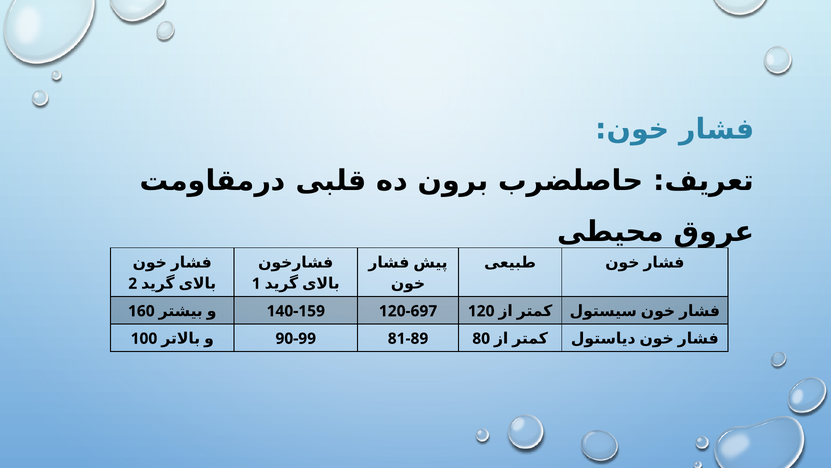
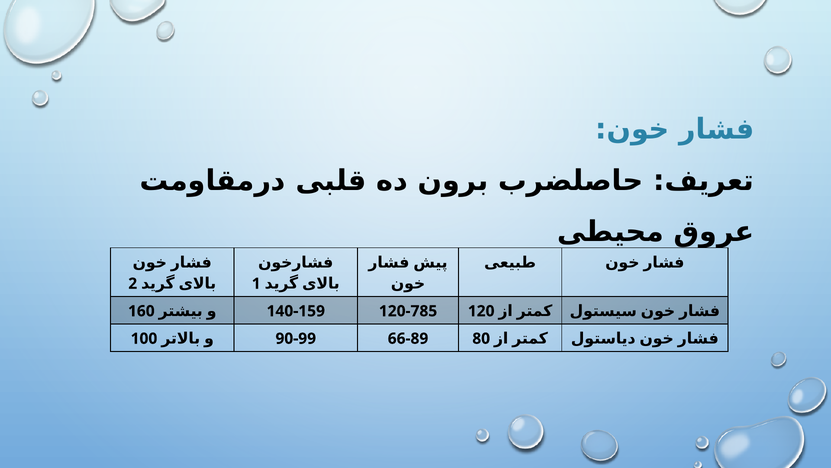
120-697: 120-697 -> 120-785
81-89: 81-89 -> 66-89
